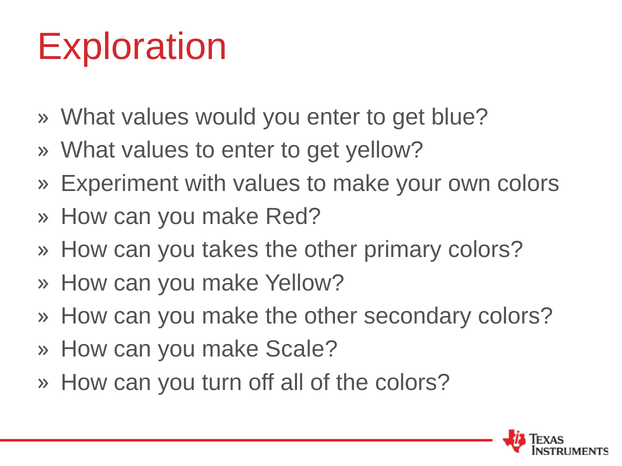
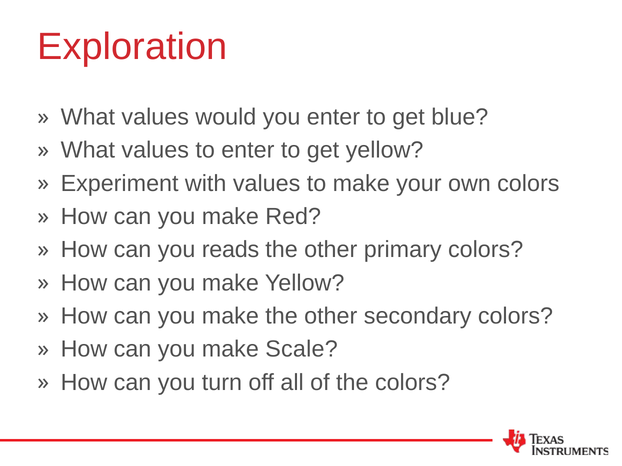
takes: takes -> reads
